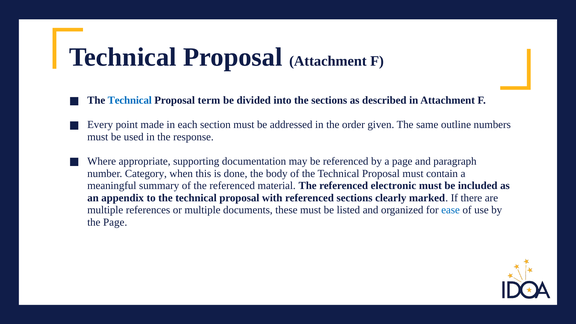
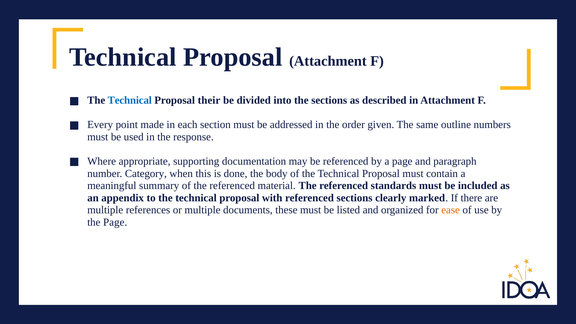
term: term -> their
electronic: electronic -> standards
ease colour: blue -> orange
